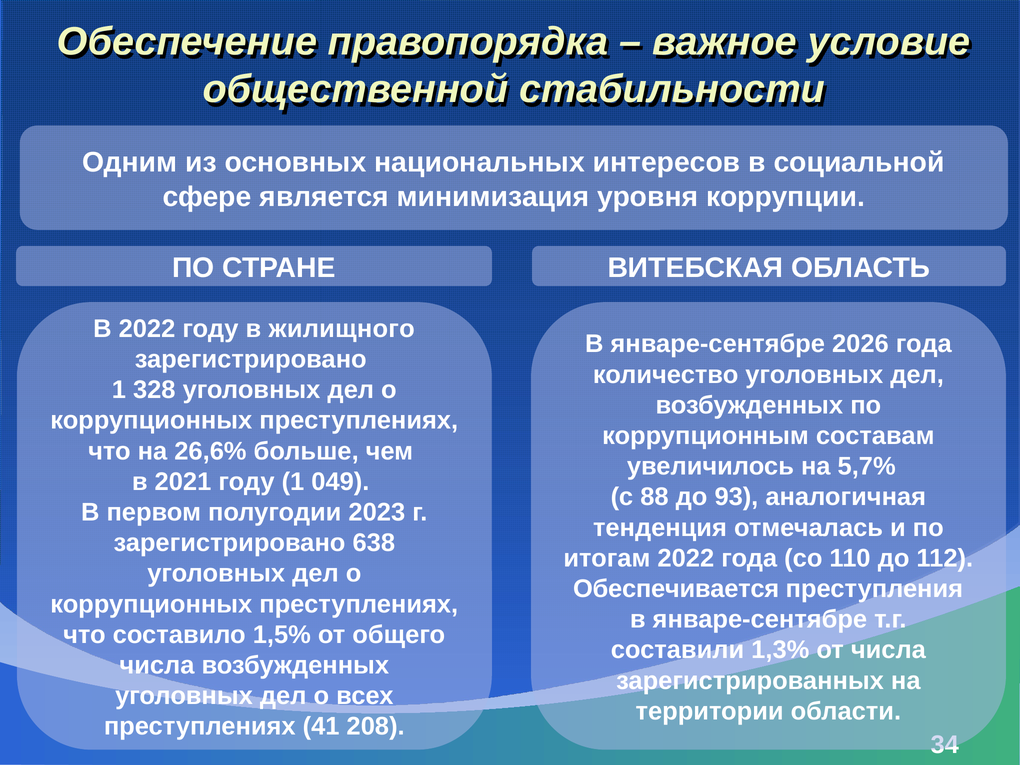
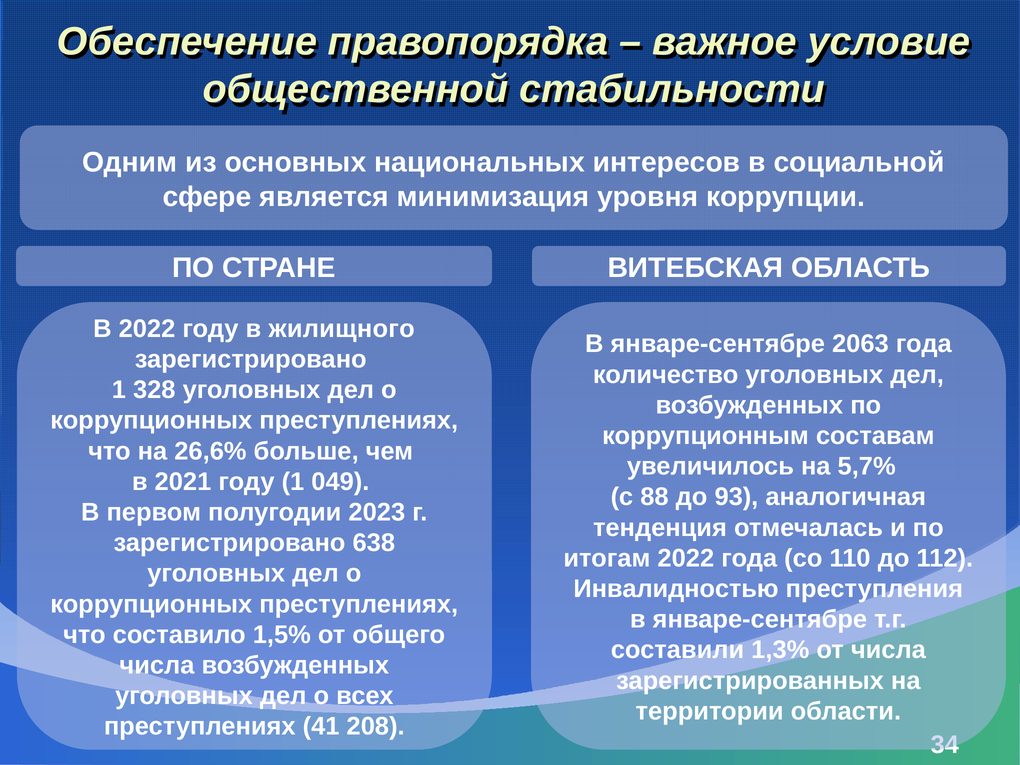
2026: 2026 -> 2063
Обеспечивается: Обеспечивается -> Инвалидностью
